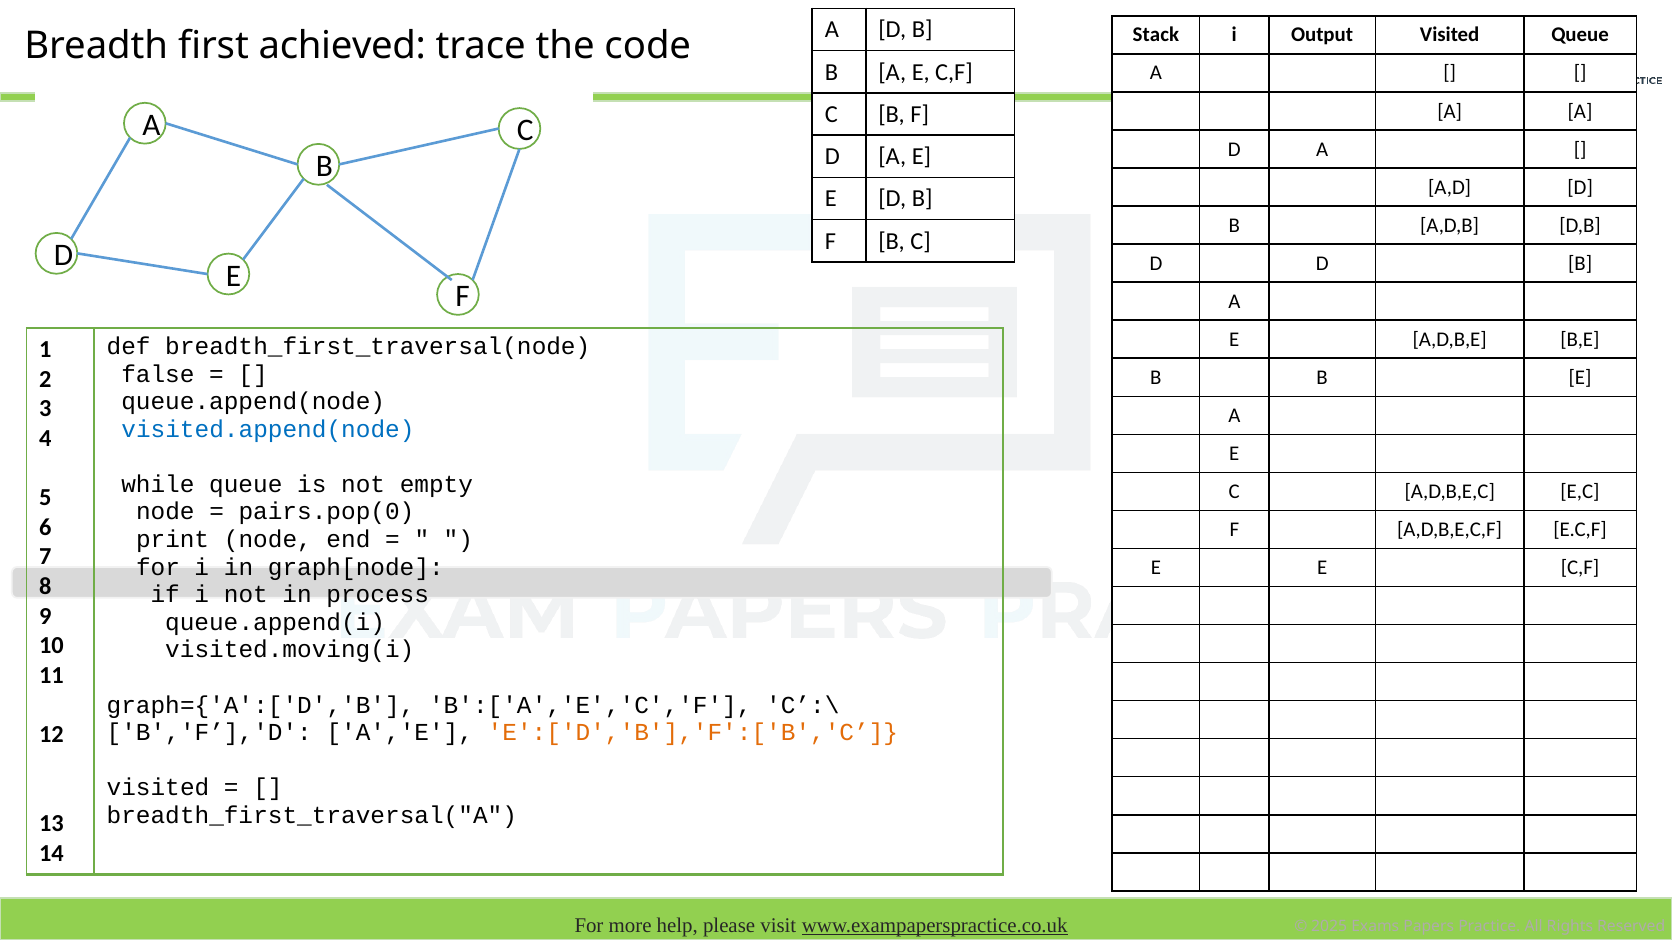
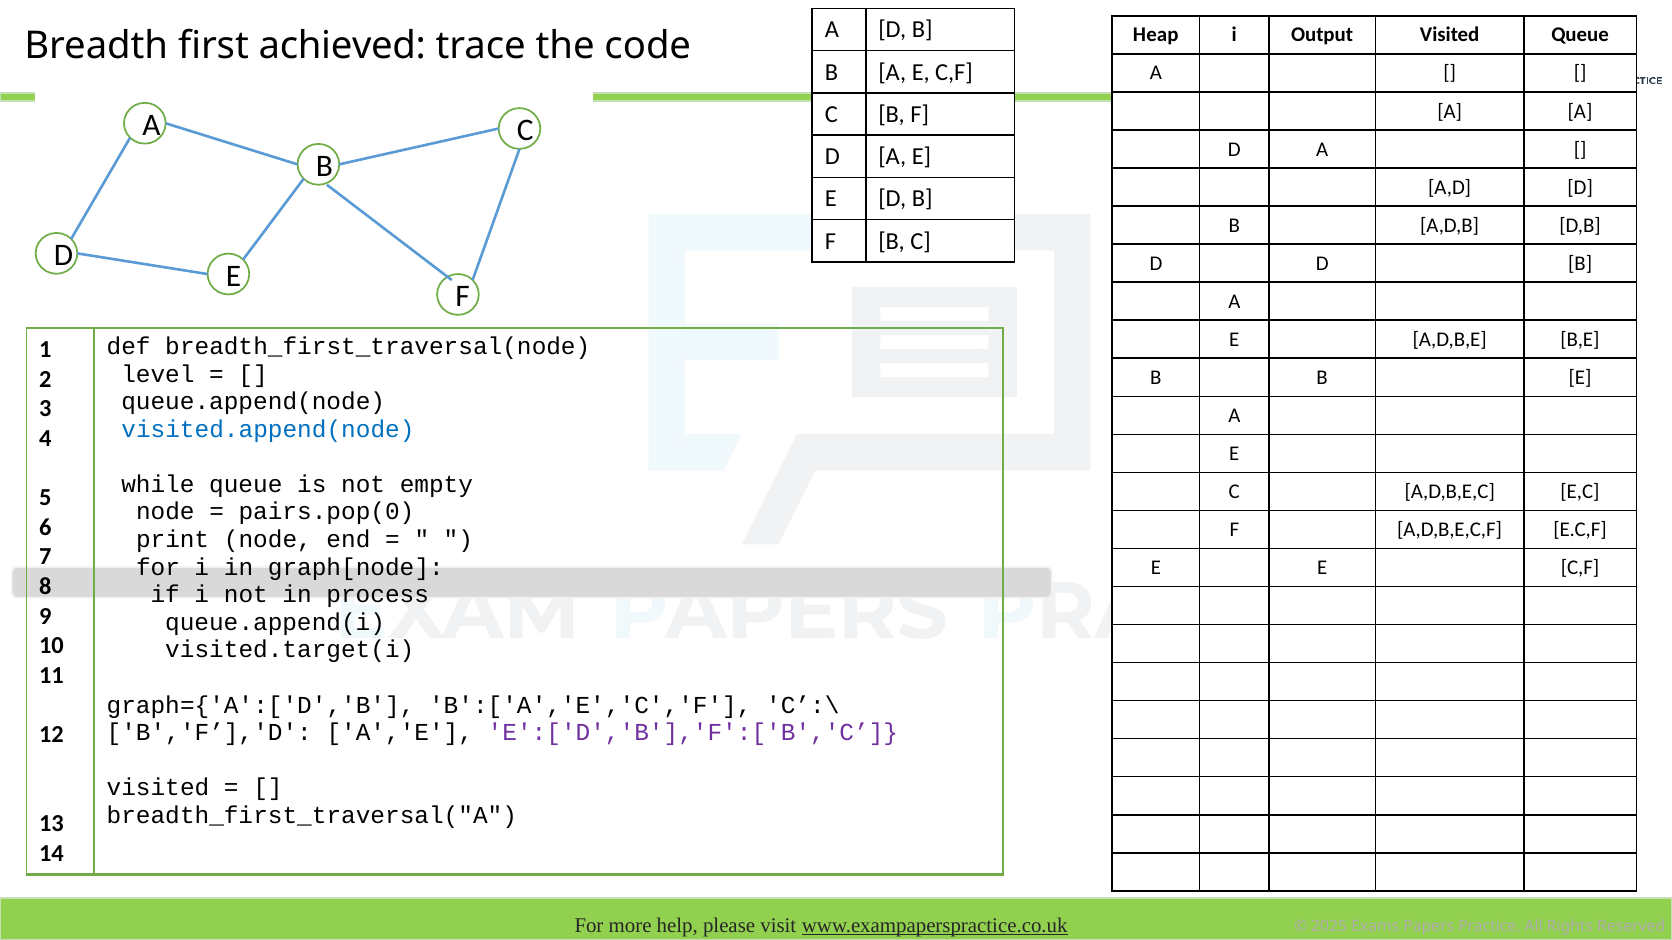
Stack: Stack -> Heap
false: false -> level
visited.moving(i: visited.moving(i -> visited.target(i
E':['D','B'],'F':['B','C colour: orange -> purple
